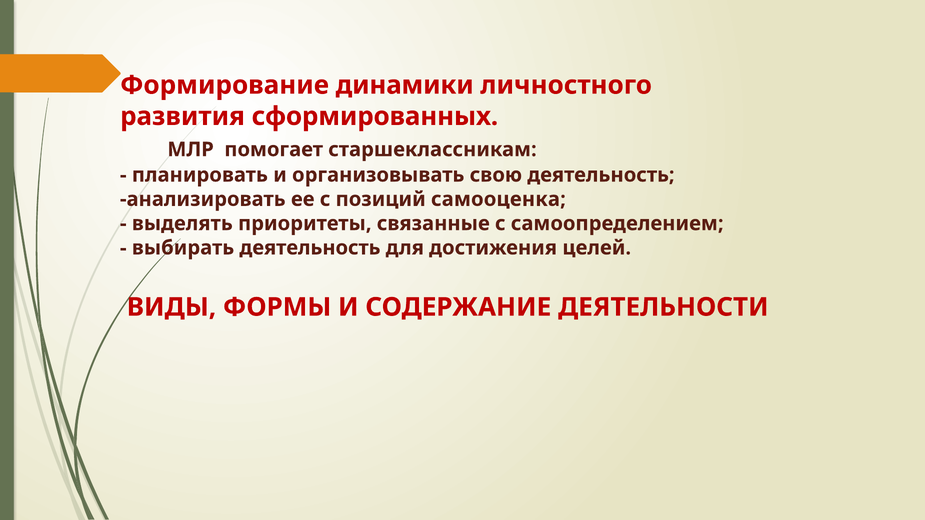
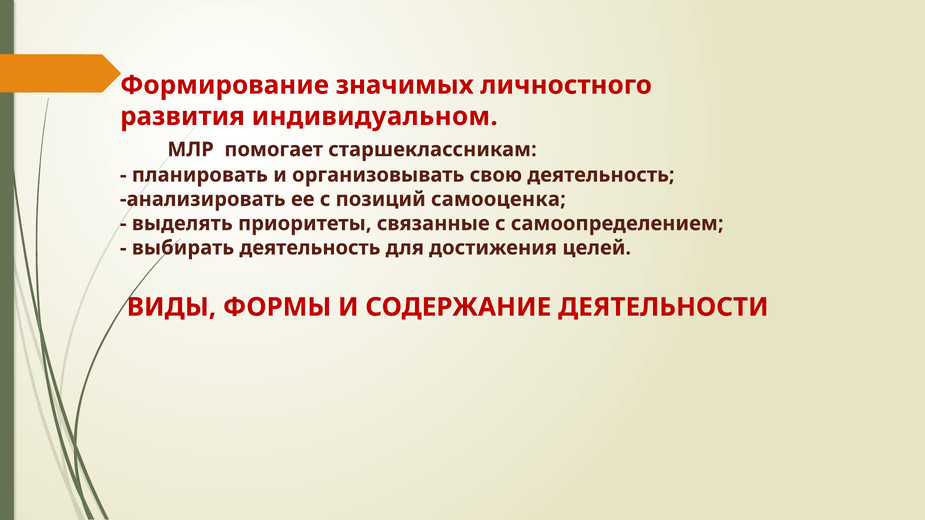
динамики: динамики -> значимых
сформированных: сформированных -> индивидуальном
